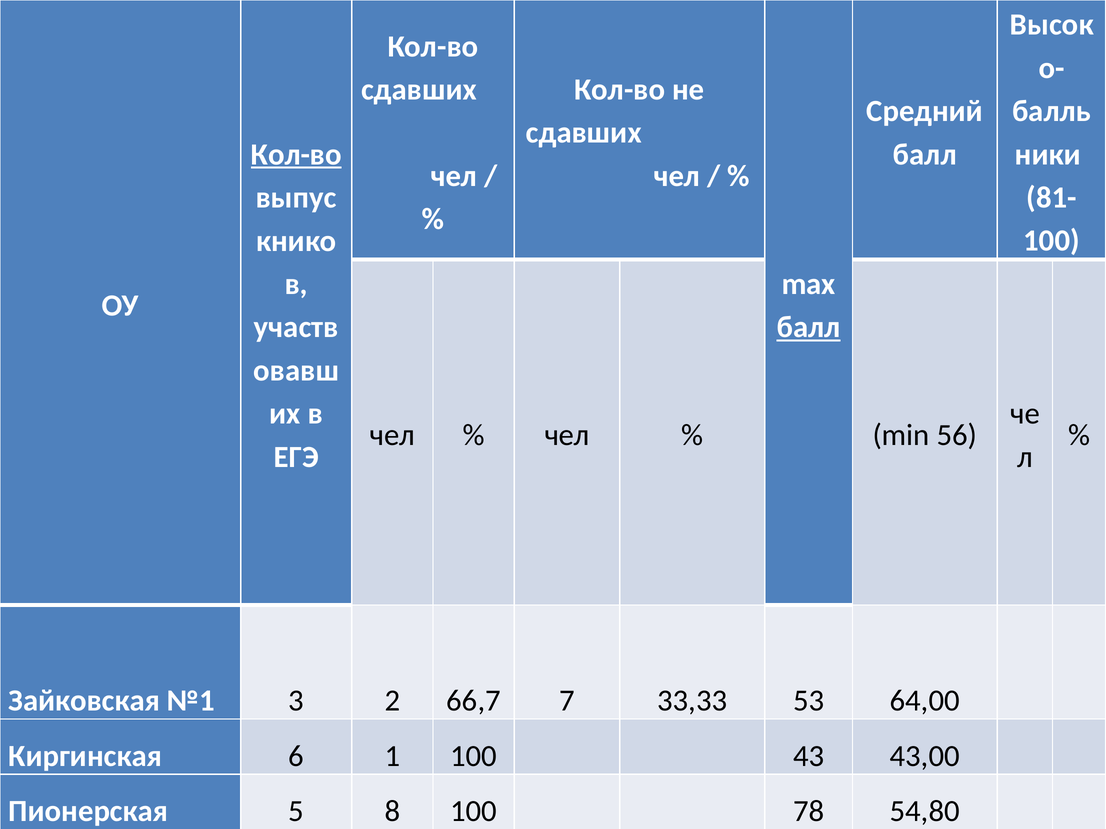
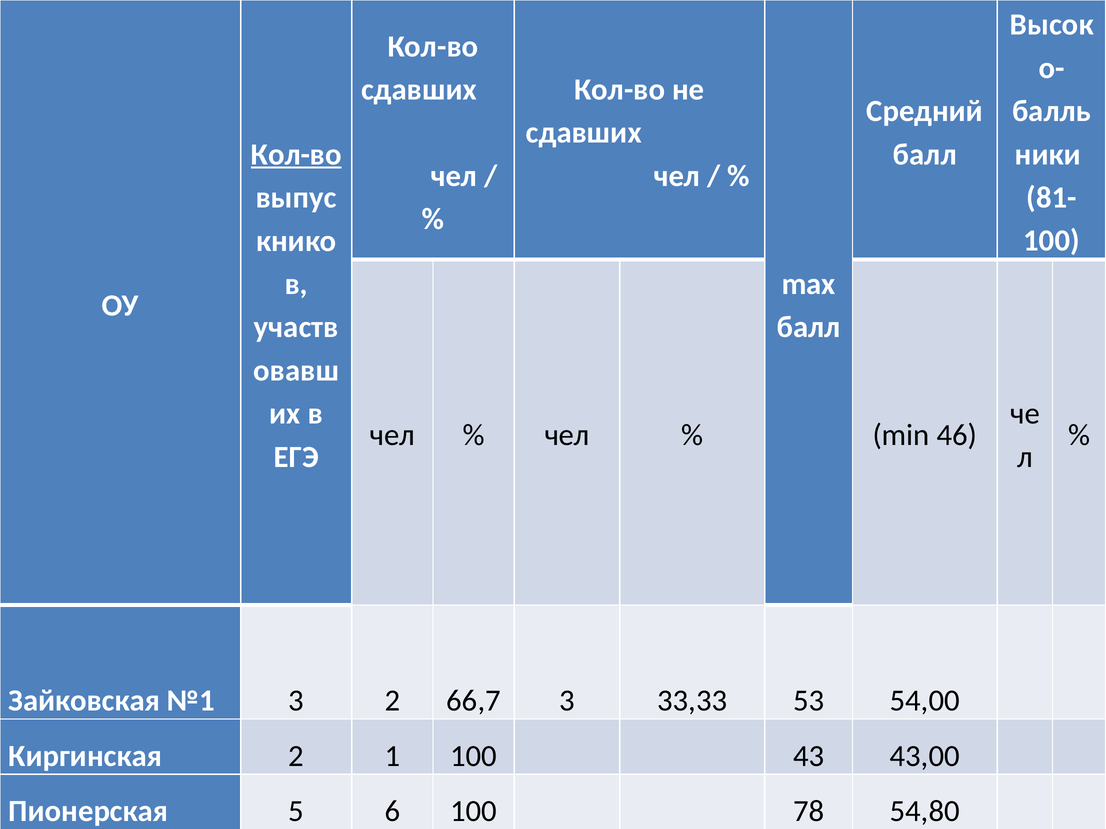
балл at (809, 327) underline: present -> none
56: 56 -> 46
66,7 7: 7 -> 3
64,00: 64,00 -> 54,00
Киргинская 6: 6 -> 2
8: 8 -> 6
